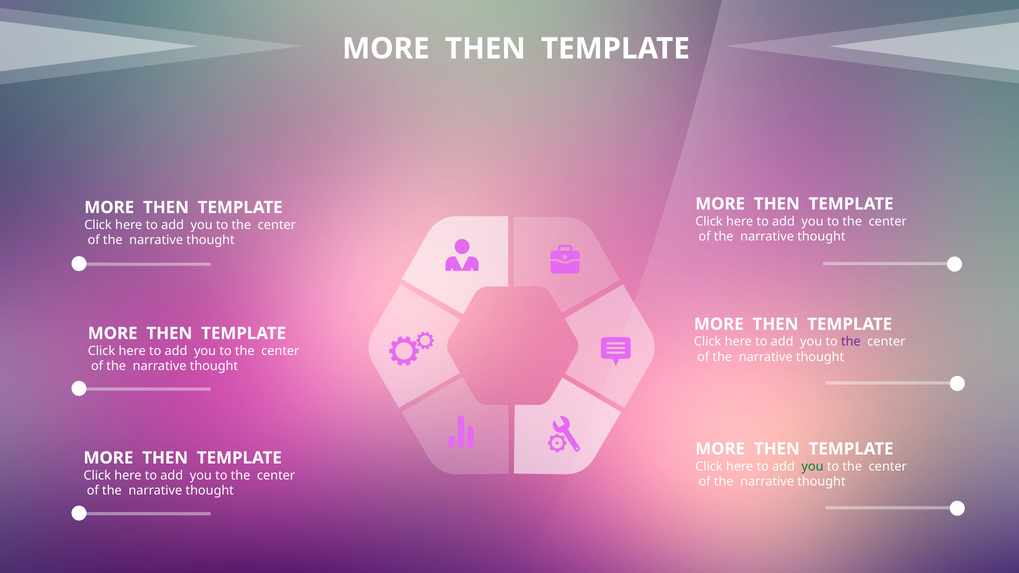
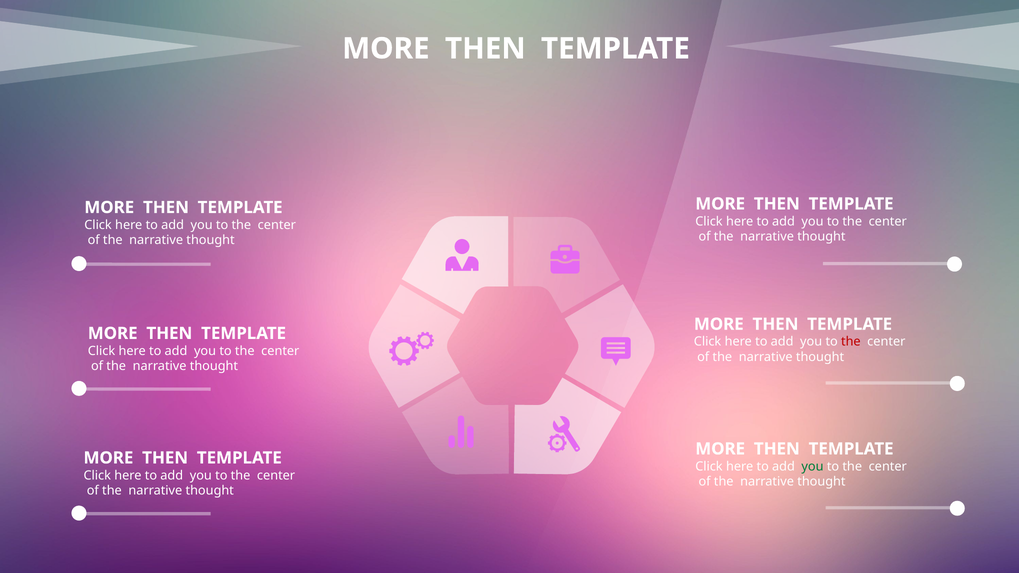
the at (851, 342) colour: purple -> red
